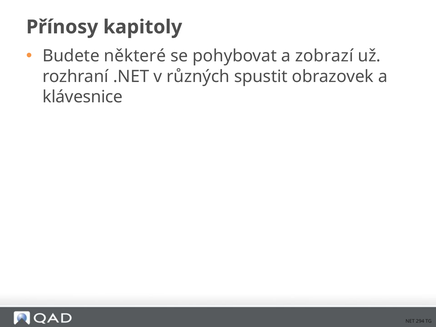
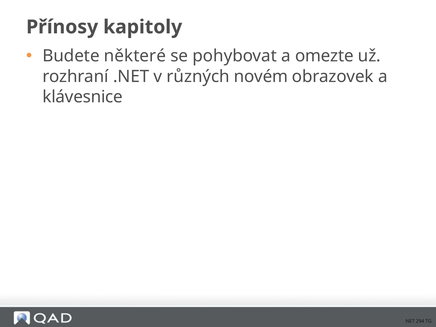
zobrazí: zobrazí -> omezte
spustit: spustit -> novém
